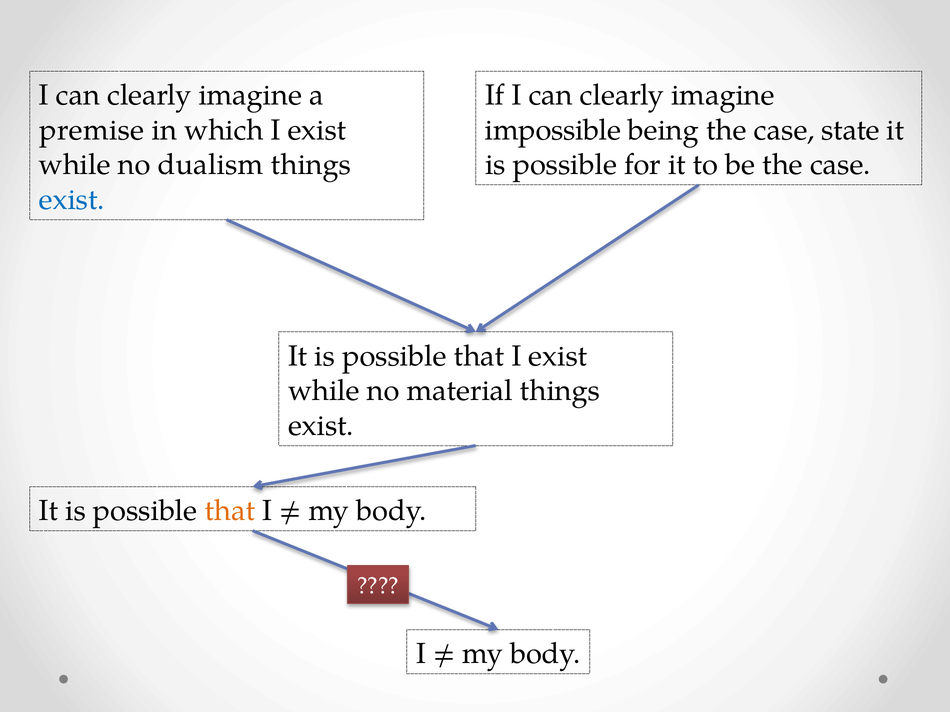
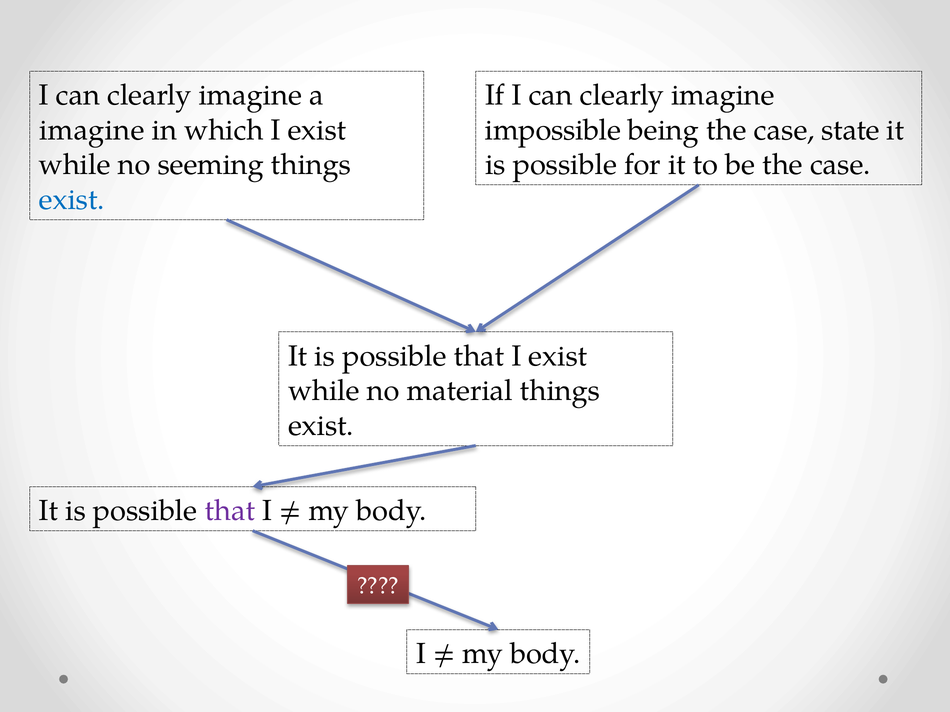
premise at (92, 130): premise -> imagine
dualism: dualism -> seeming
that at (230, 511) colour: orange -> purple
